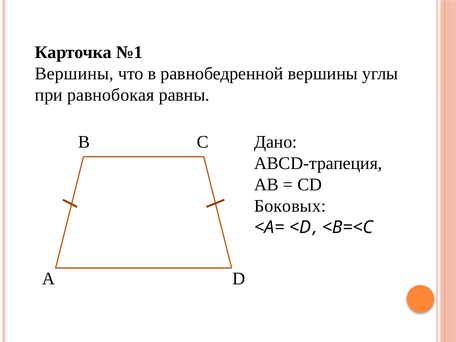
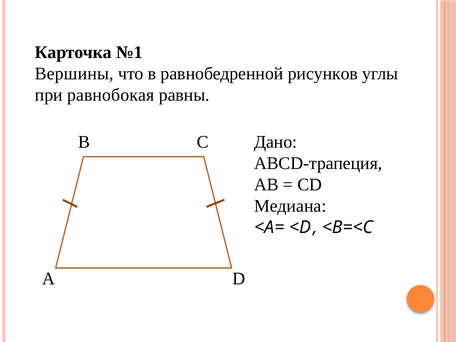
равнобедренной вершины: вершины -> рисунков
Боковых: Боковых -> Медиана
